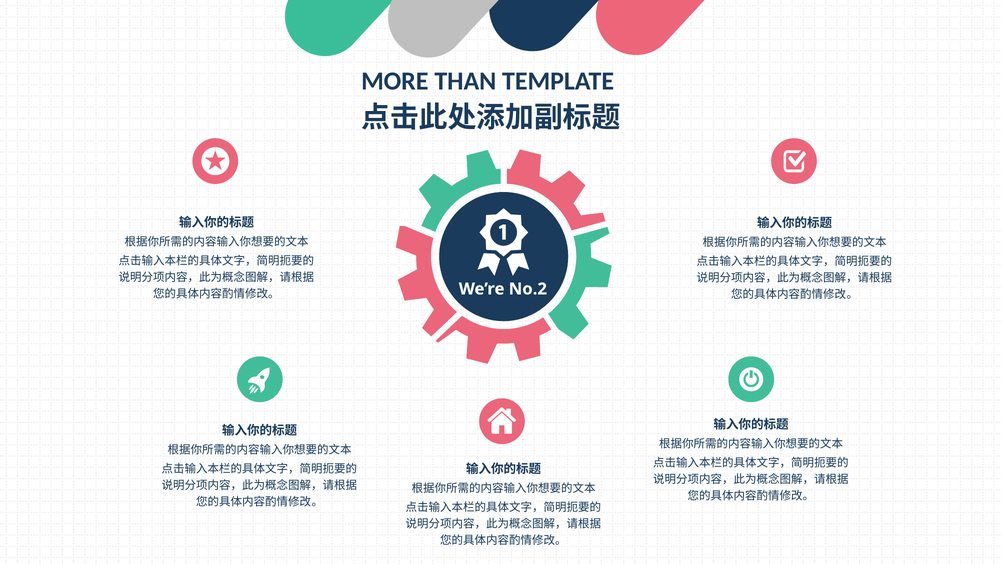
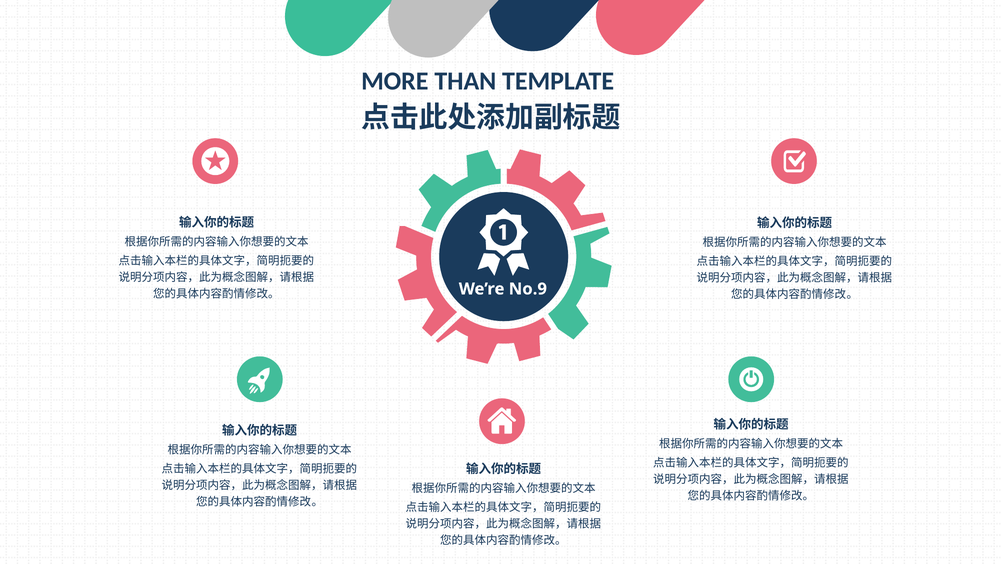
No.2: No.2 -> No.9
